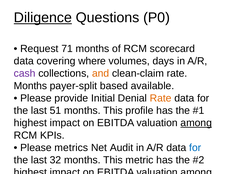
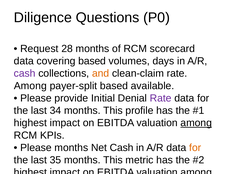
Diligence underline: present -> none
71: 71 -> 28
covering where: where -> based
Months at (30, 85): Months -> Among
Rate at (161, 98) colour: orange -> purple
51: 51 -> 34
Please metrics: metrics -> months
Net Audit: Audit -> Cash
for at (195, 147) colour: blue -> orange
32: 32 -> 35
